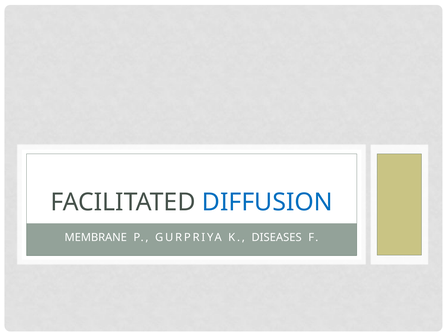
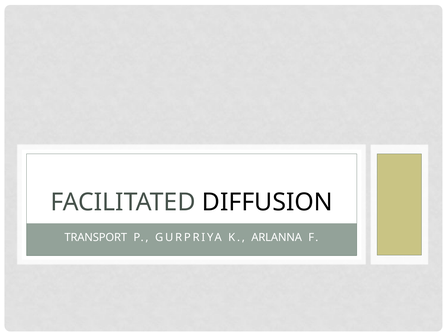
DIFFUSION colour: blue -> black
MEMBRANE: MEMBRANE -> TRANSPORT
DISEASES: DISEASES -> ARLANNA
